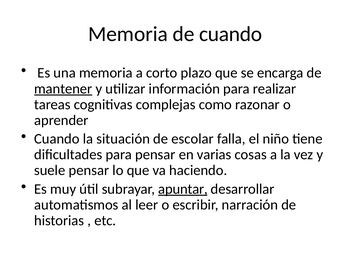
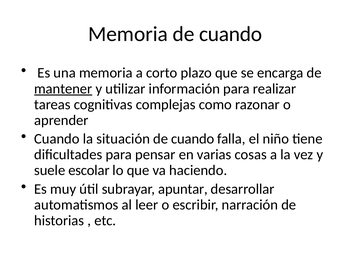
escolar at (193, 139): escolar -> cuando
suele pensar: pensar -> escolar
apuntar underline: present -> none
